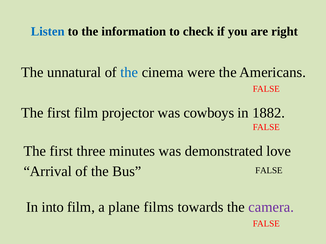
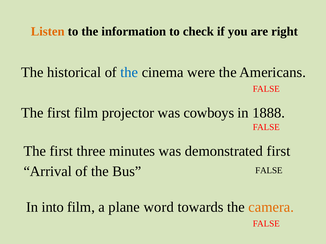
Listen colour: blue -> orange
unnatural: unnatural -> historical
1882: 1882 -> 1888
demonstrated love: love -> first
films: films -> word
camera colour: purple -> orange
